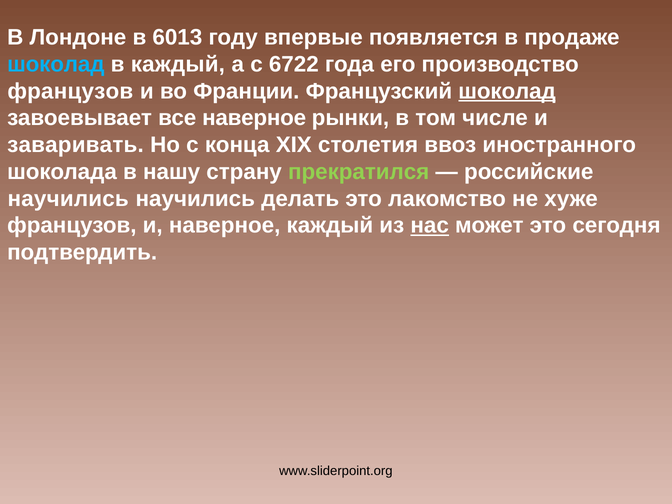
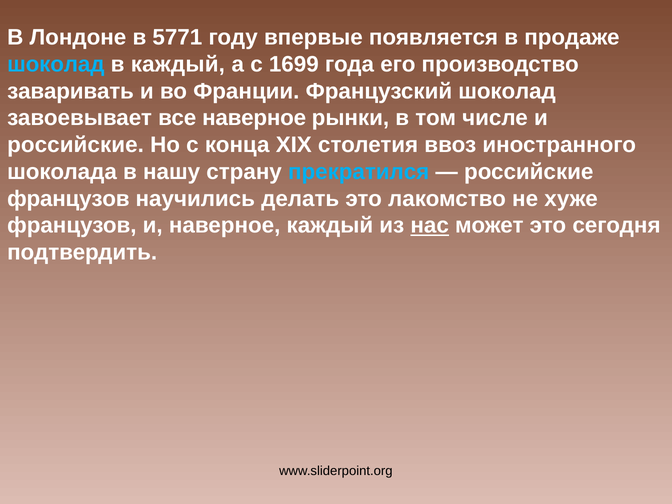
6013: 6013 -> 5771
6722: 6722 -> 1699
французов at (70, 91): французов -> заваривать
шоколад at (507, 91) underline: present -> none
заваривать at (75, 145): заваривать -> российские
прекратился colour: light green -> light blue
научились at (68, 199): научились -> французов
